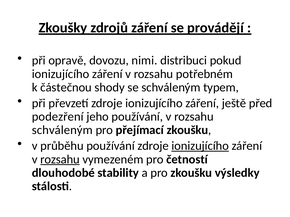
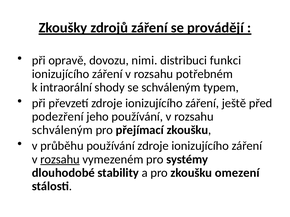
pokud: pokud -> funkci
částečnou: částečnou -> intraorální
ionizujícího at (200, 146) underline: present -> none
četností: četností -> systémy
výsledky: výsledky -> omezení
